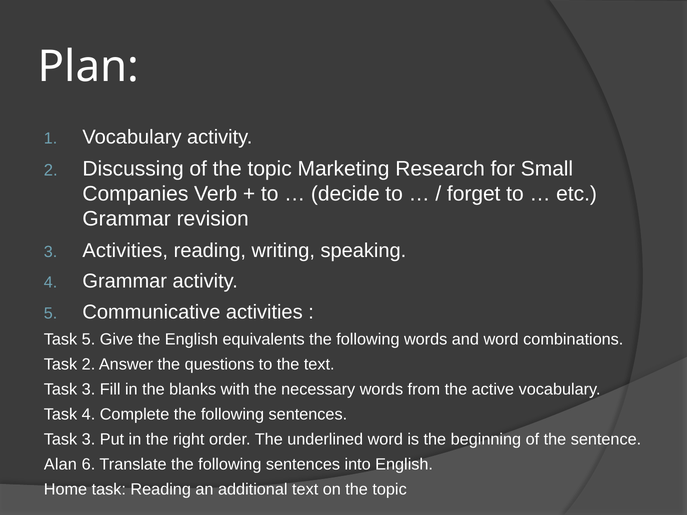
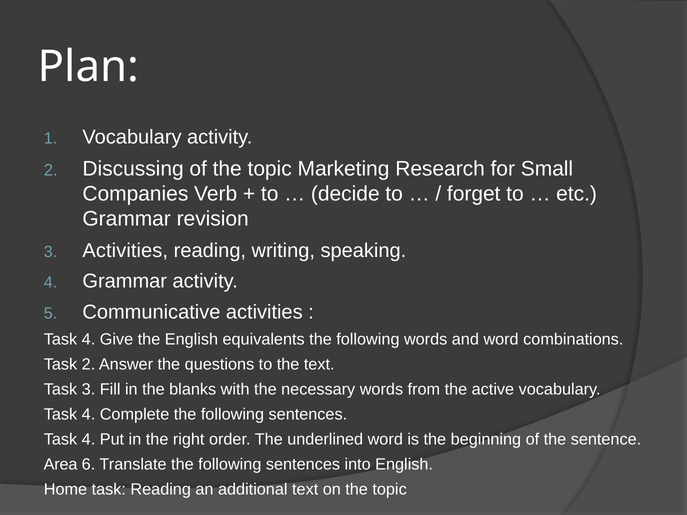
5 at (88, 339): 5 -> 4
3 at (88, 439): 3 -> 4
Alan: Alan -> Area
